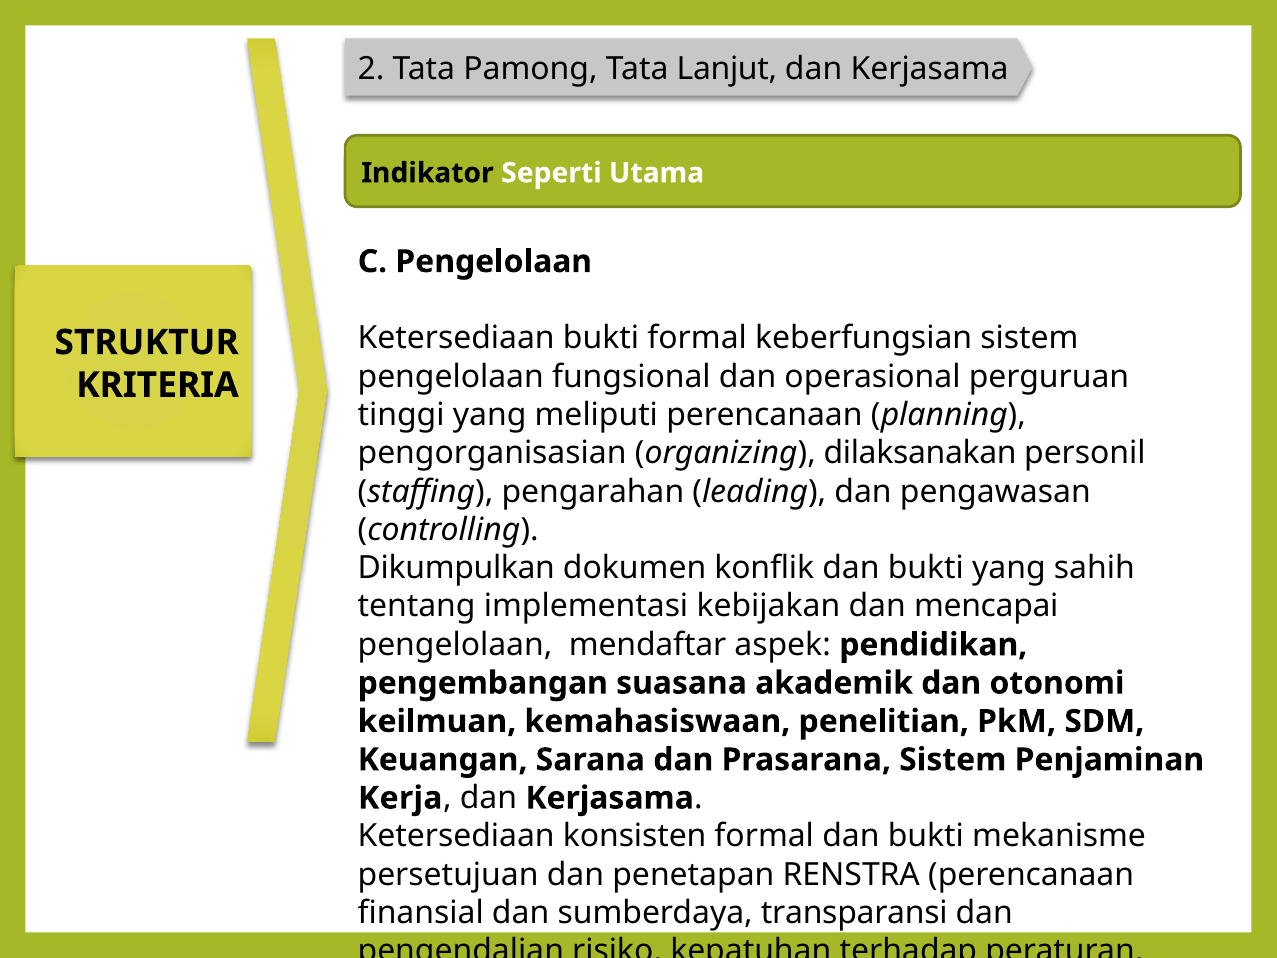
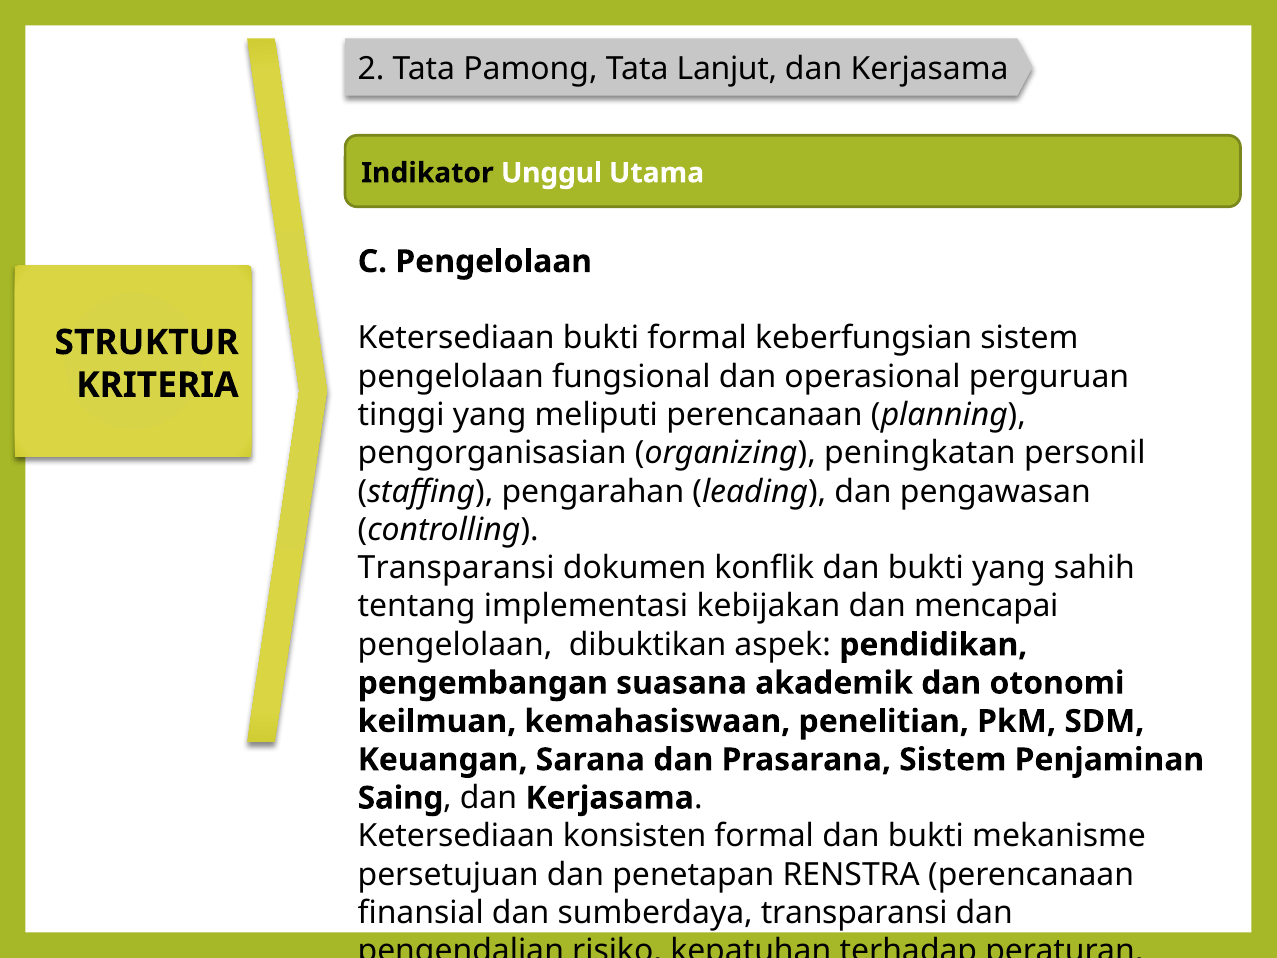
Seperti: Seperti -> Unggul
dilaksanakan: dilaksanakan -> peningkatan
Dikumpulkan at (456, 568): Dikumpulkan -> Transparansi
mendaftar: mendaftar -> dibuktikan
Kerja: Kerja -> Saing
